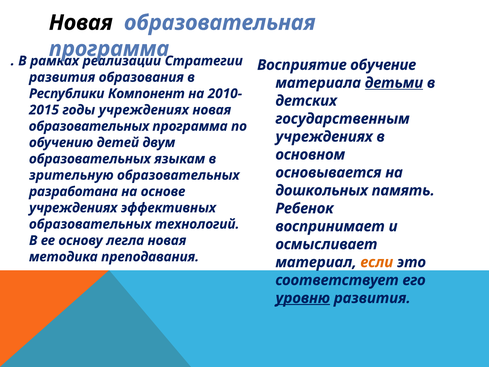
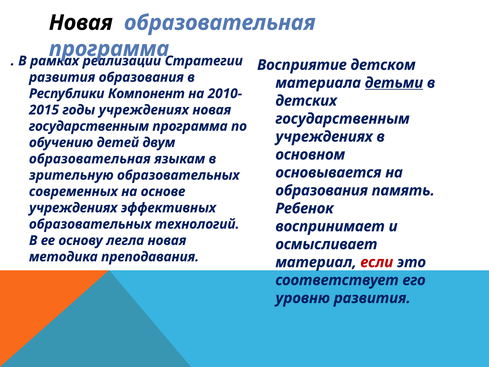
обучение: обучение -> детском
образовательных at (89, 126): образовательных -> государственным
образовательных at (90, 159): образовательных -> образовательная
дошкольных at (322, 190): дошкольных -> образования
разработана: разработана -> современных
если colour: orange -> red
уровню underline: present -> none
